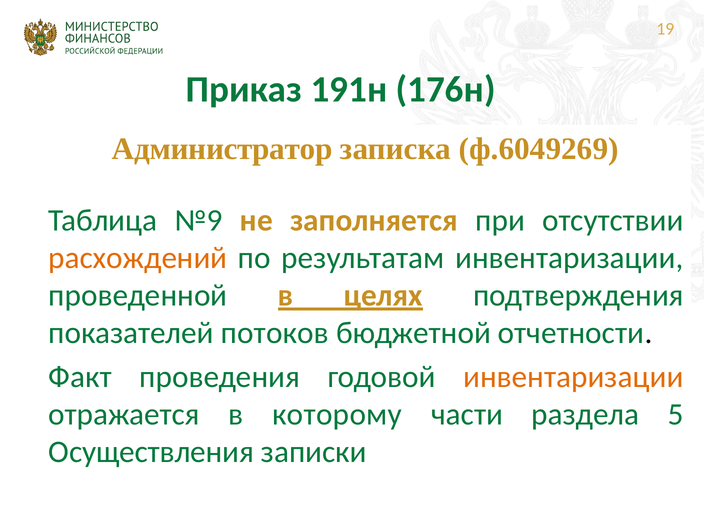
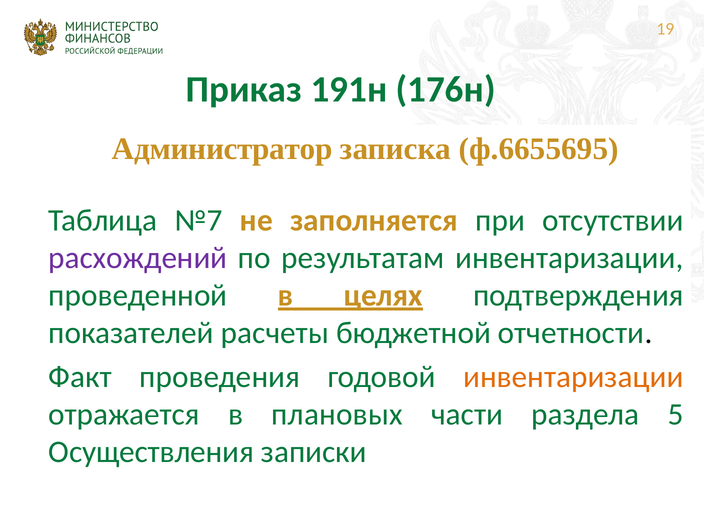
ф.6049269: ф.6049269 -> ф.6655695
№9: №9 -> №7
расхождений colour: orange -> purple
потоков: потоков -> расчеты
которому: которому -> плановых
